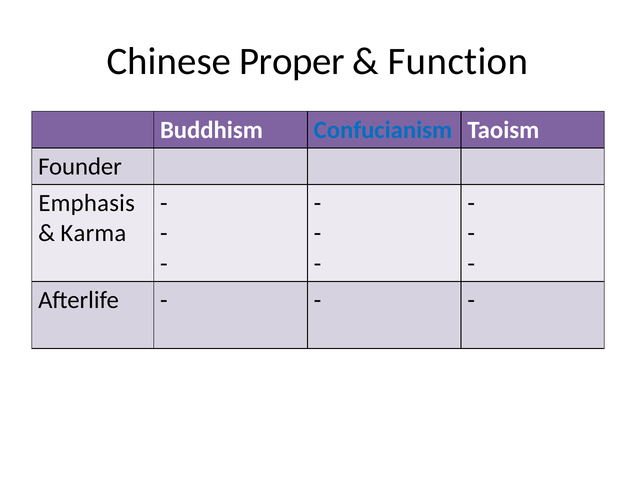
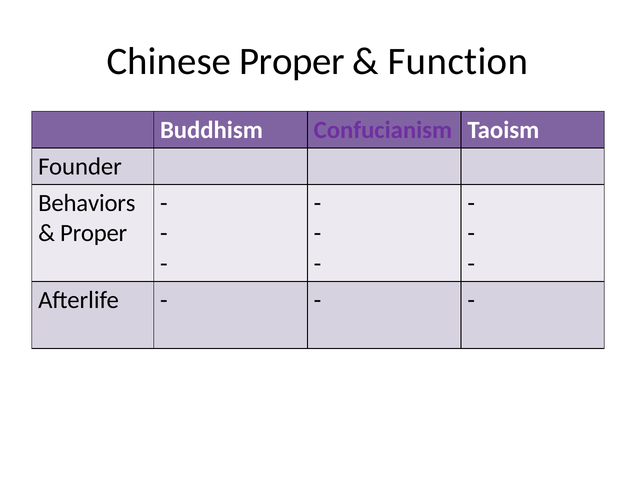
Confucianism colour: blue -> purple
Emphasis: Emphasis -> Behaviors
Karma at (93, 233): Karma -> Proper
